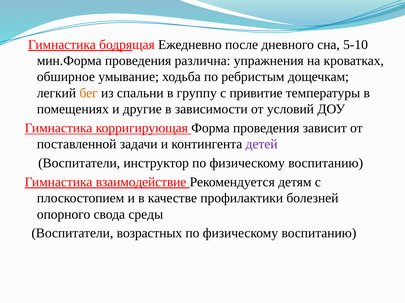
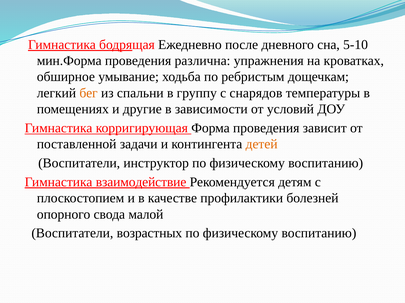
привитие: привитие -> снарядов
детей colour: purple -> orange
среды: среды -> малой
